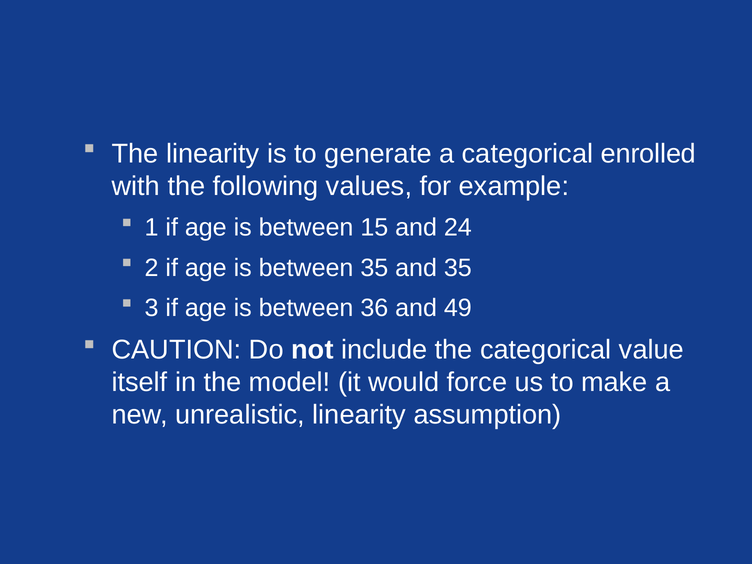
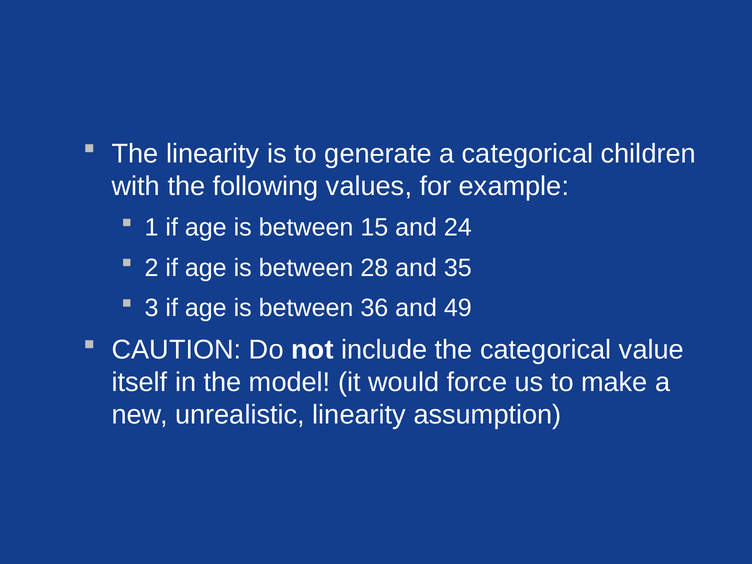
enrolled: enrolled -> children
between 35: 35 -> 28
